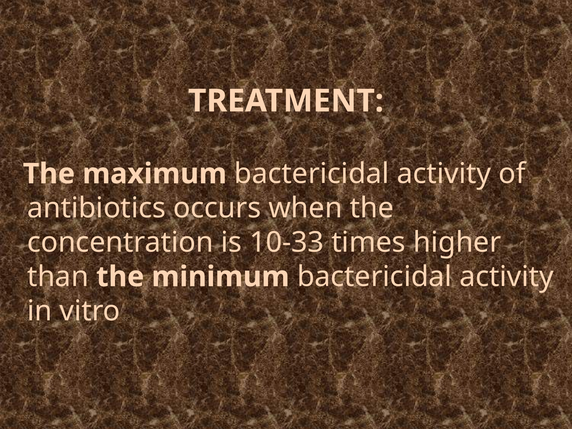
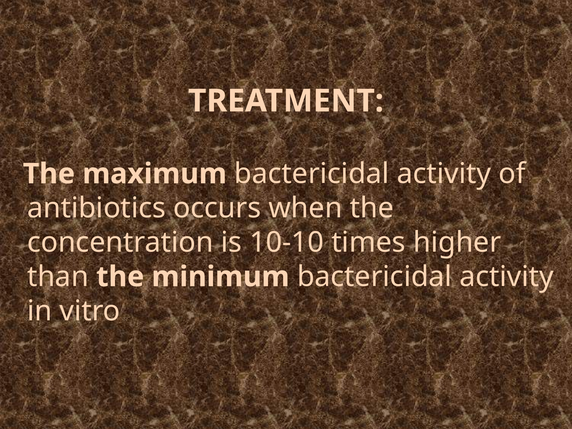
10-33: 10-33 -> 10-10
